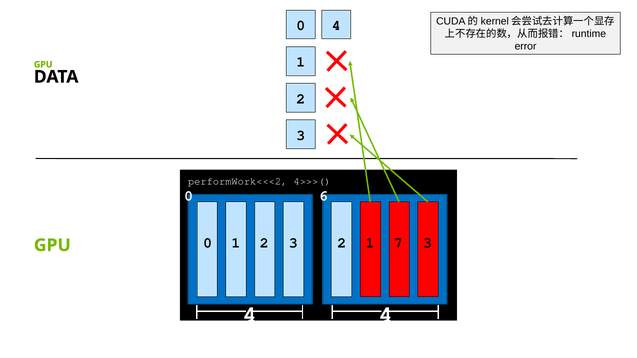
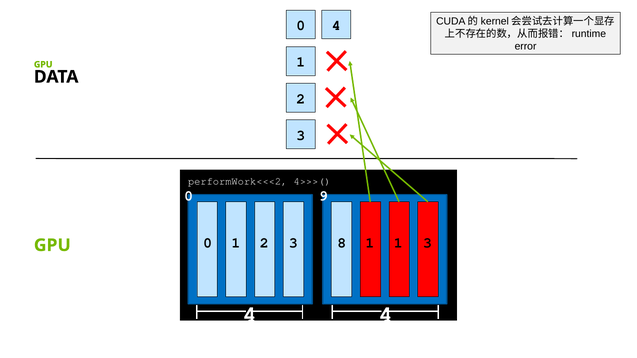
6: 6 -> 9
3 2: 2 -> 8
1 7: 7 -> 1
